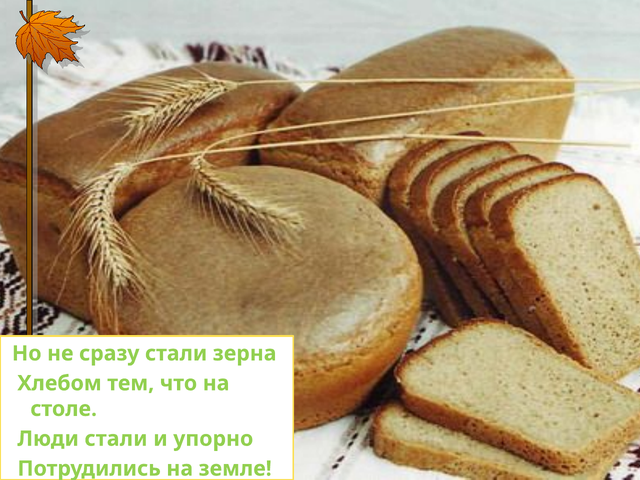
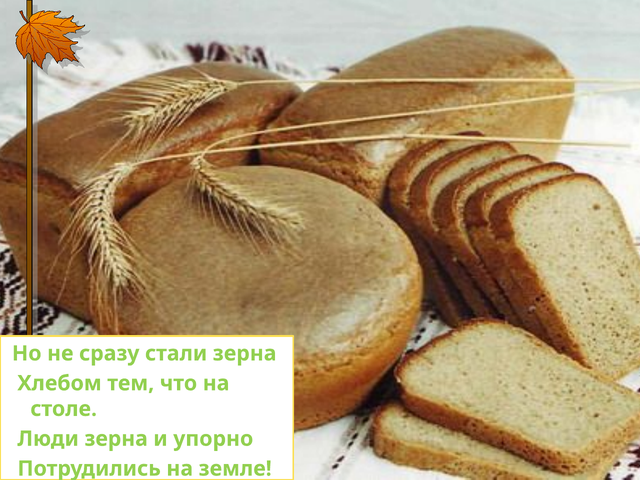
Люди стали: стали -> зерна
